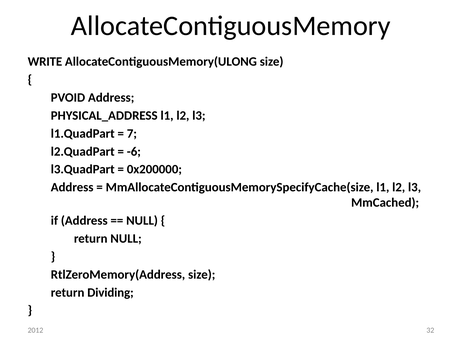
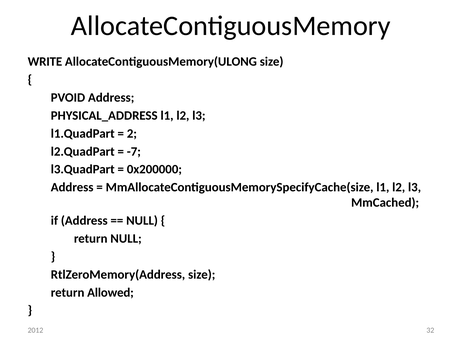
7: 7 -> 2
-6: -6 -> -7
Dividing: Dividing -> Allowed
